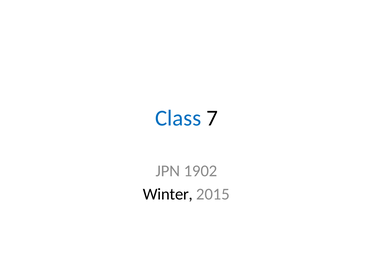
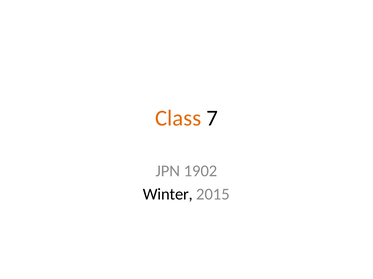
Class colour: blue -> orange
